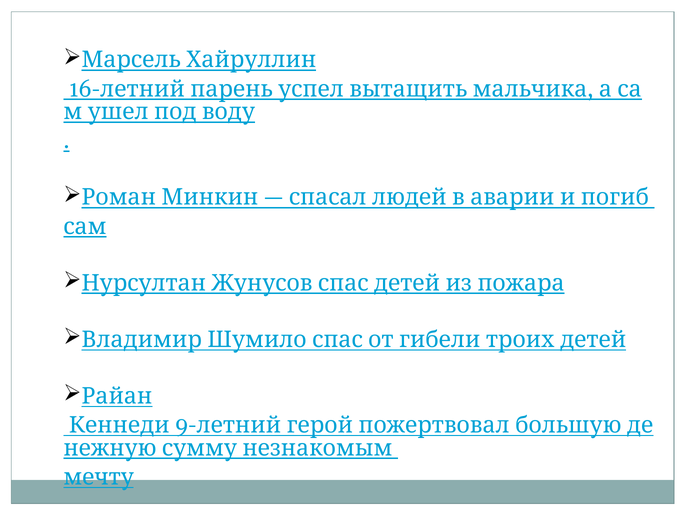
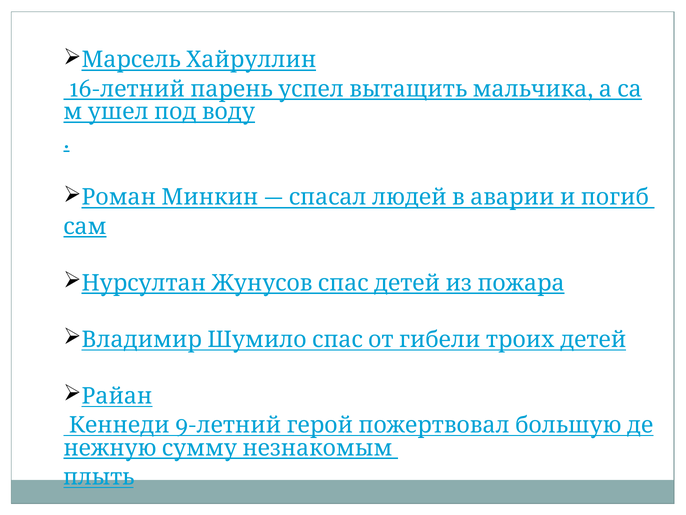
мечту: мечту -> плыть
